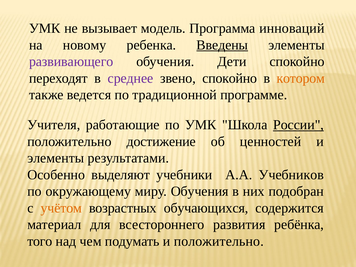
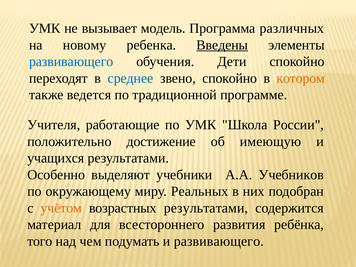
инноваций: инноваций -> различных
развивающего at (71, 62) colour: purple -> blue
среднее colour: purple -> blue
России underline: present -> none
ценностей: ценностей -> имеющую
элементы at (56, 158): элементы -> учащихся
миру Обучения: Обучения -> Реальных
возрастных обучающихся: обучающихся -> результатами
и положительно: положительно -> развивающего
